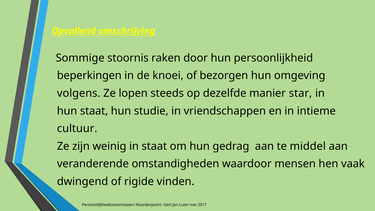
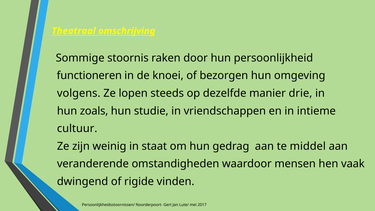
Opvallend: Opvallend -> Theatraal
beperkingen: beperkingen -> functioneren
star: star -> drie
hun staat: staat -> zoals
